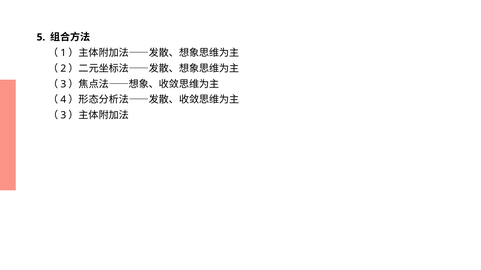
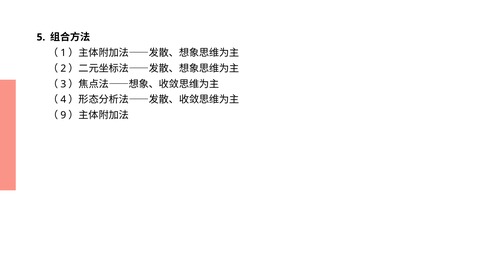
3 at (63, 116): 3 -> 9
